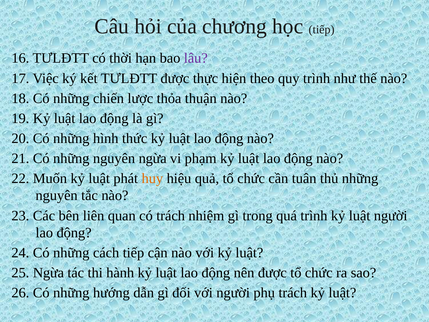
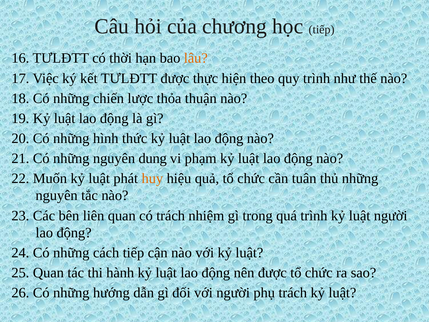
lâu colour: purple -> orange
nguyên ngừa: ngừa -> dung
25 Ngừa: Ngừa -> Quan
